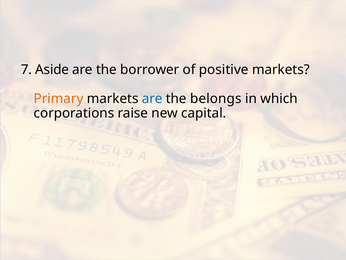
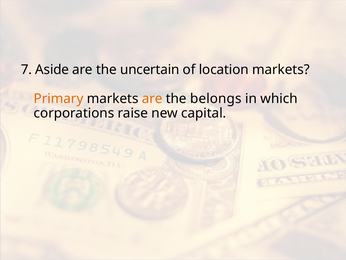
borrower: borrower -> uncertain
positive: positive -> location
are at (152, 99) colour: blue -> orange
